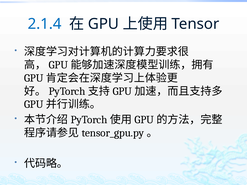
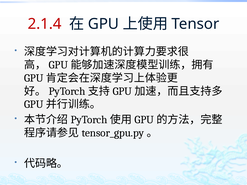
2.1.4 colour: blue -> red
